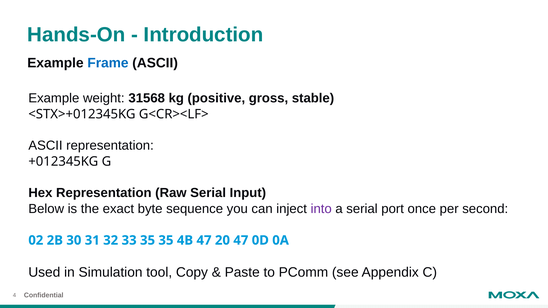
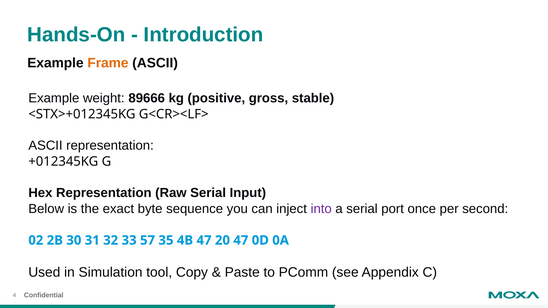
Frame colour: blue -> orange
31568: 31568 -> 89666
33 35: 35 -> 57
